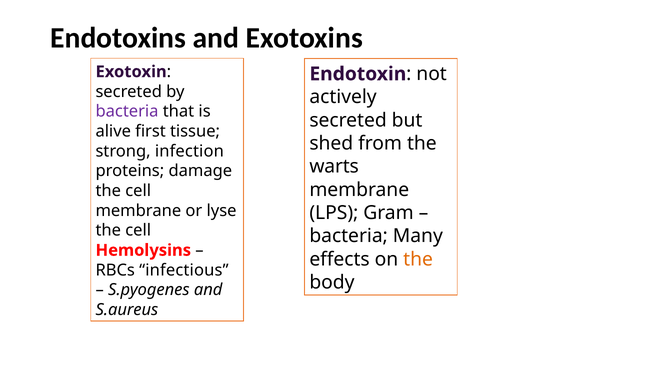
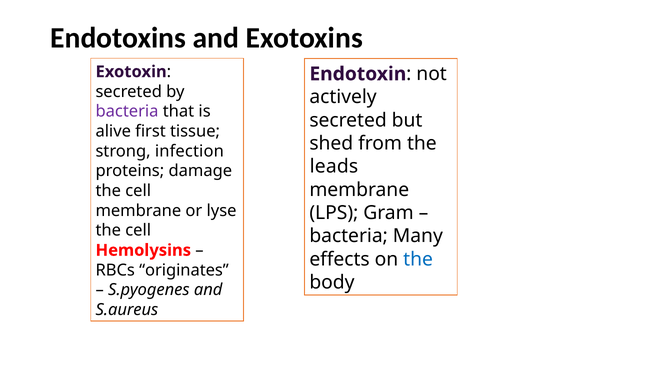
warts: warts -> leads
the at (418, 259) colour: orange -> blue
infectious: infectious -> originates
